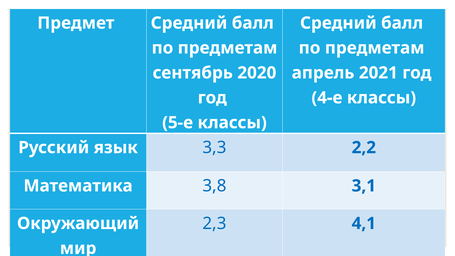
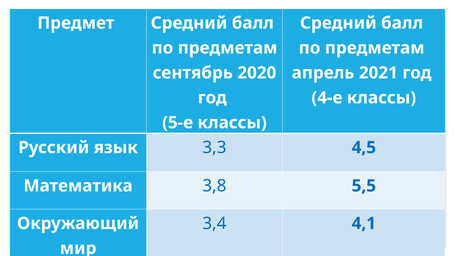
2,2: 2,2 -> 4,5
3,1: 3,1 -> 5,5
2,3: 2,3 -> 3,4
